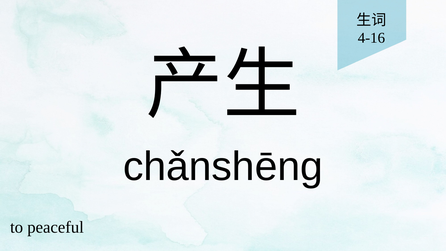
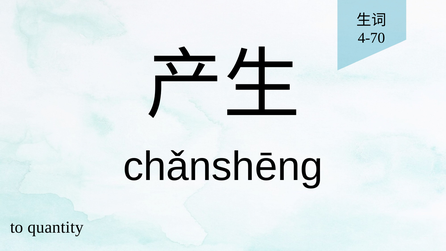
4-16: 4-16 -> 4-70
peaceful: peaceful -> quantity
